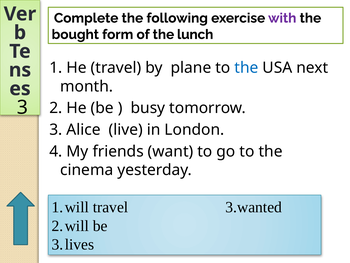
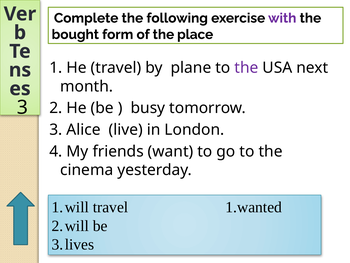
lunch: lunch -> place
the at (246, 68) colour: blue -> purple
3.wanted: 3.wanted -> 1.wanted
